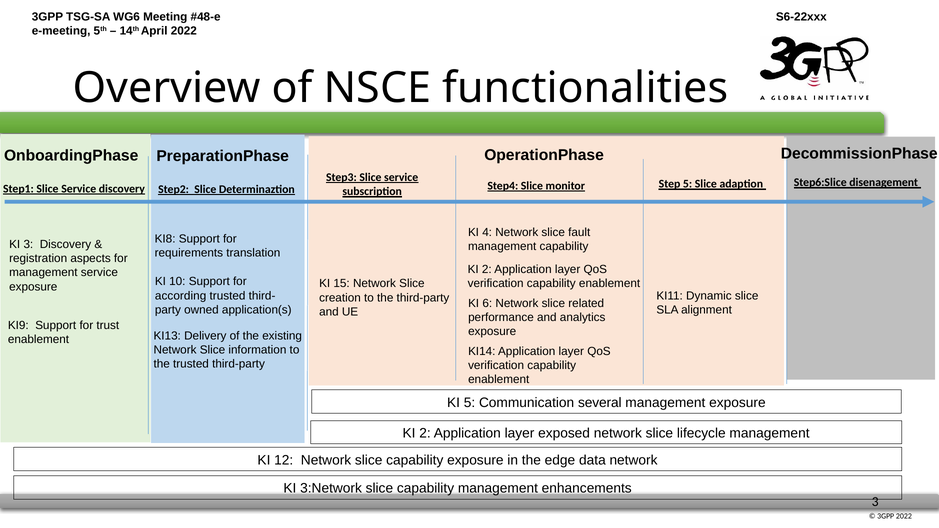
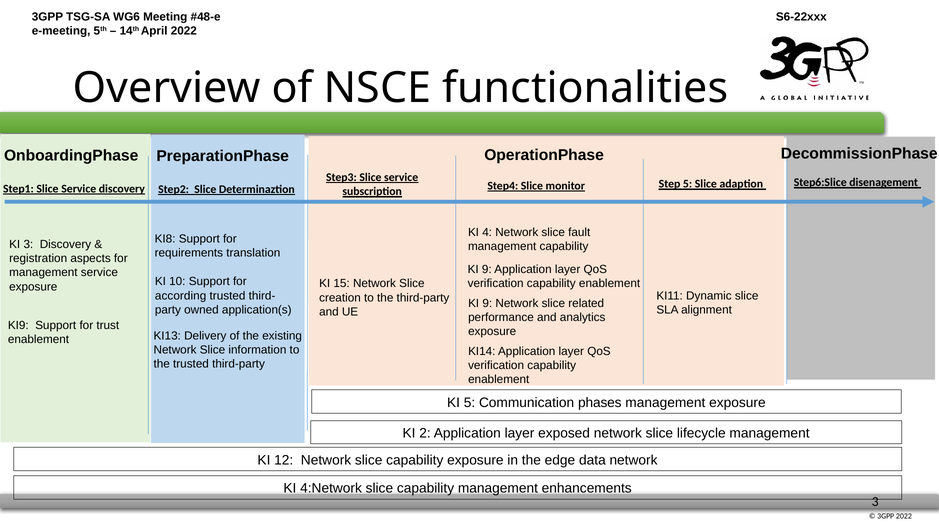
2 at (487, 269): 2 -> 9
6 at (487, 303): 6 -> 9
several: several -> phases
3:Network: 3:Network -> 4:Network
